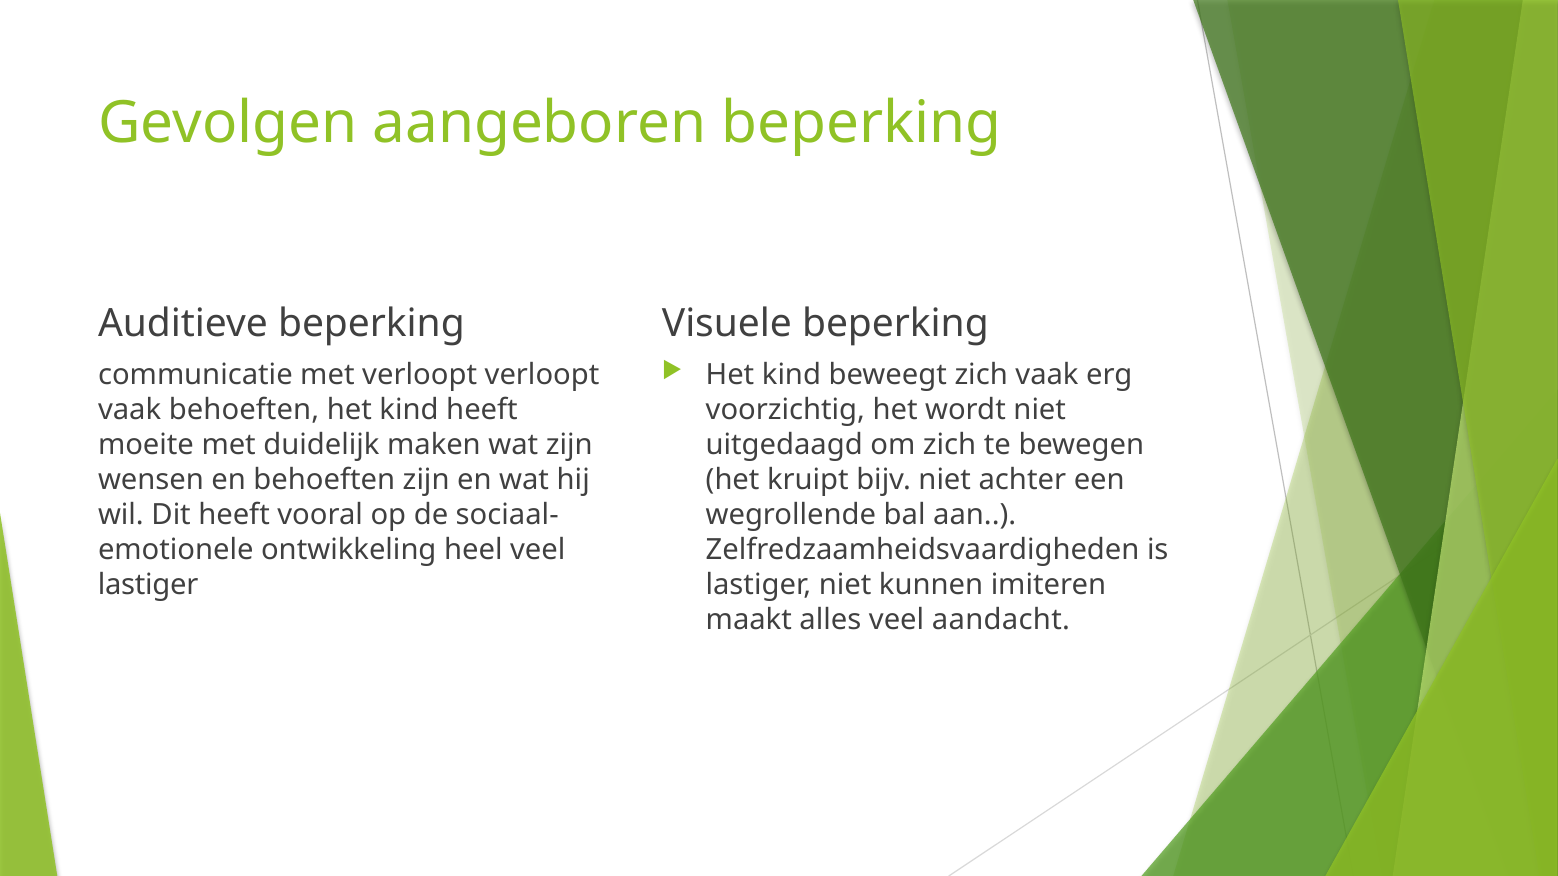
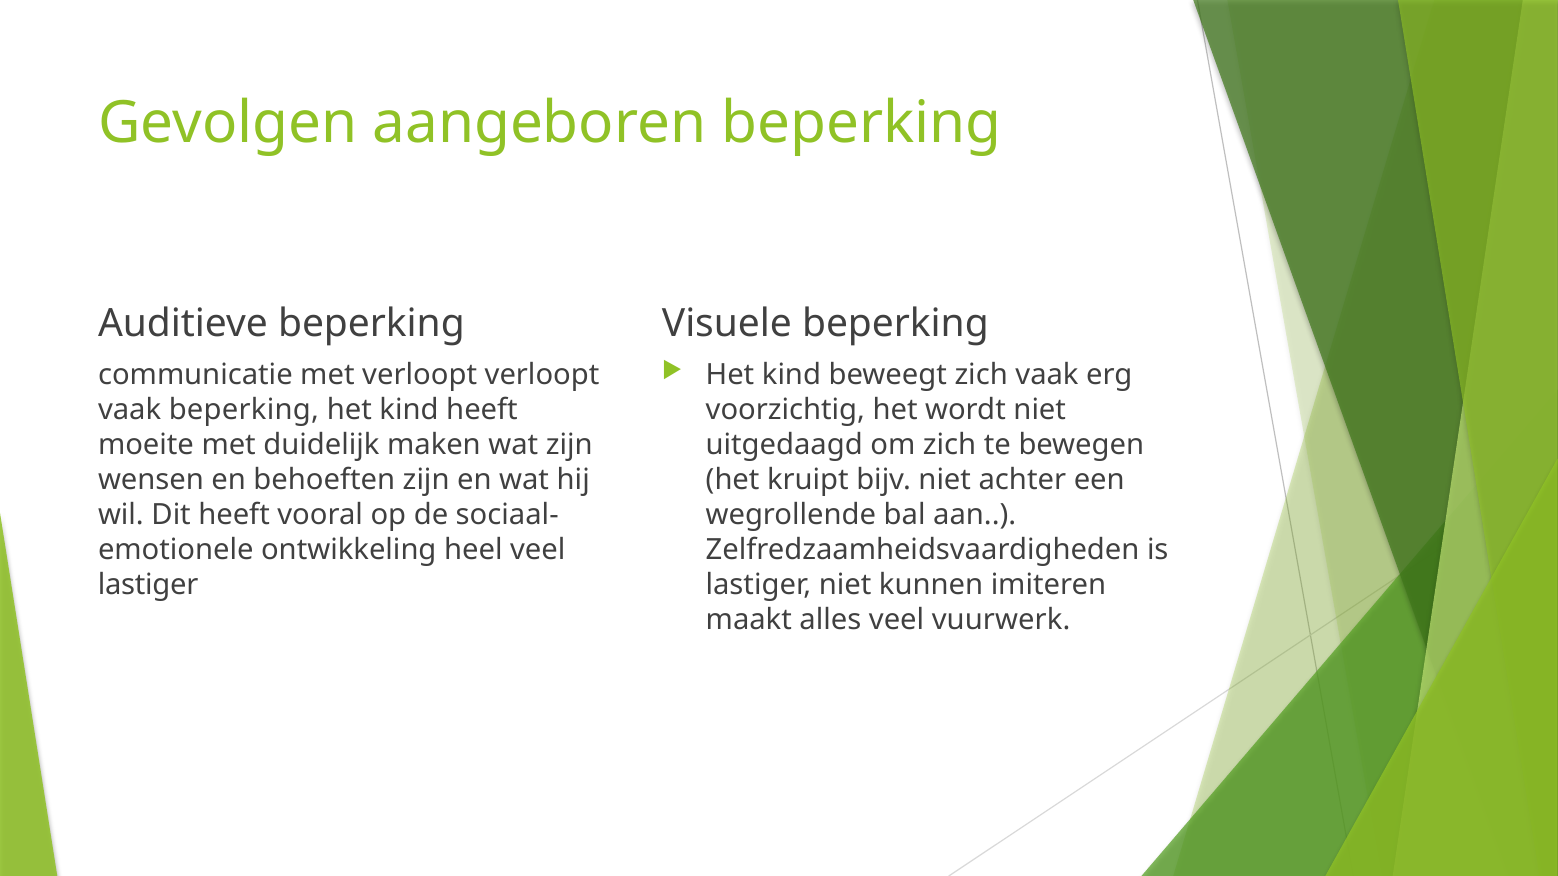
vaak behoeften: behoeften -> beperking
aandacht: aandacht -> vuurwerk
